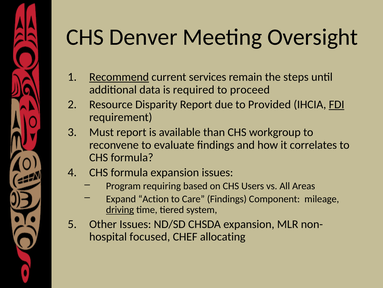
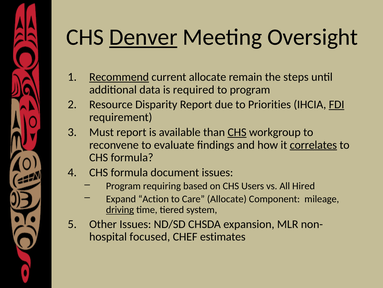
Denver underline: none -> present
current services: services -> allocate
to proceed: proceed -> program
Provided: Provided -> Priorities
CHS at (237, 132) underline: none -> present
correlates underline: none -> present
formula expansion: expansion -> document
Areas: Areas -> Hired
Care Findings: Findings -> Allocate
allocating: allocating -> estimates
